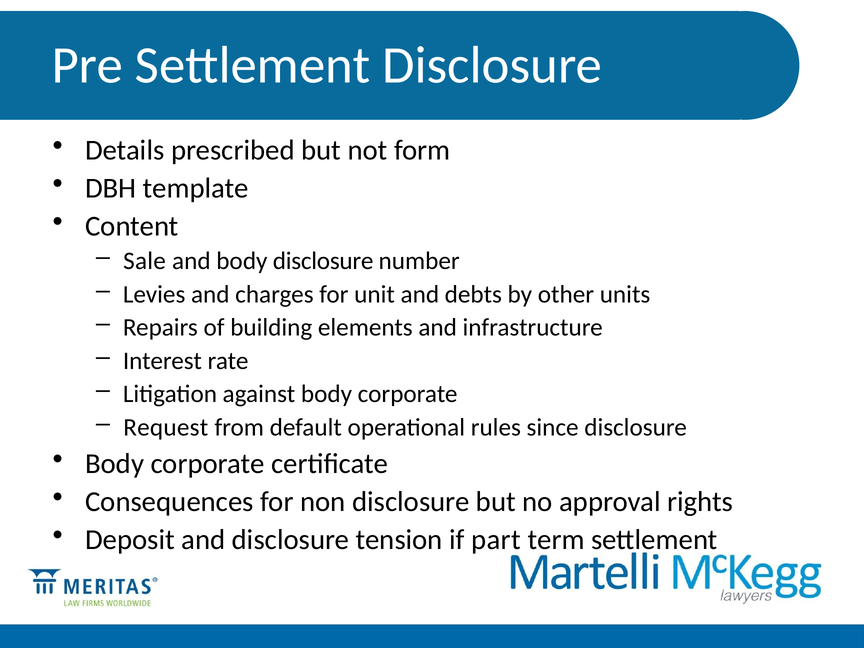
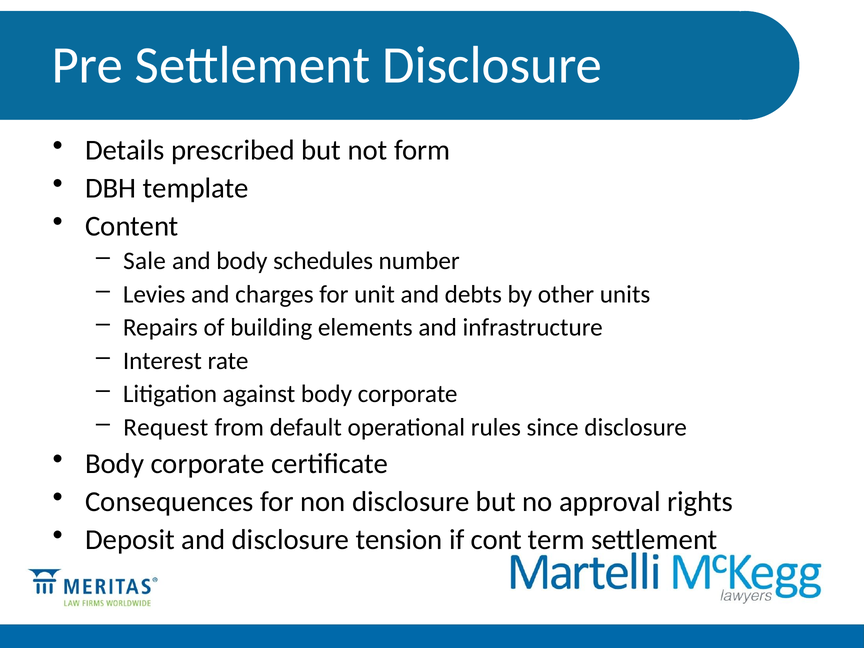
body disclosure: disclosure -> schedules
part: part -> cont
